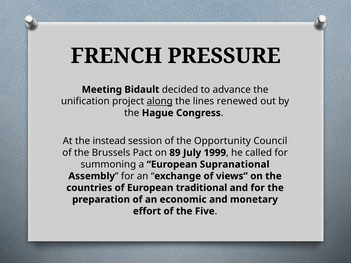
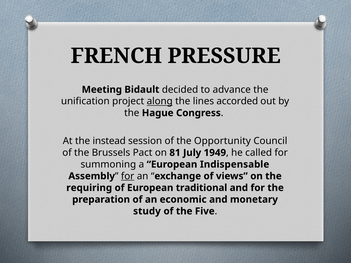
renewed: renewed -> accorded
89: 89 -> 81
1999: 1999 -> 1949
Supranational: Supranational -> Indispensable
for at (128, 176) underline: none -> present
countries: countries -> requiring
effort: effort -> study
